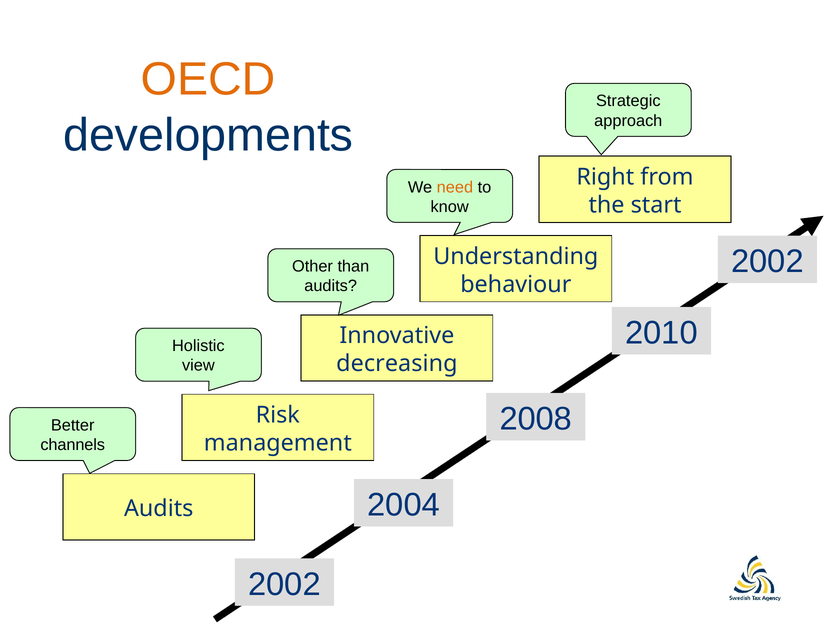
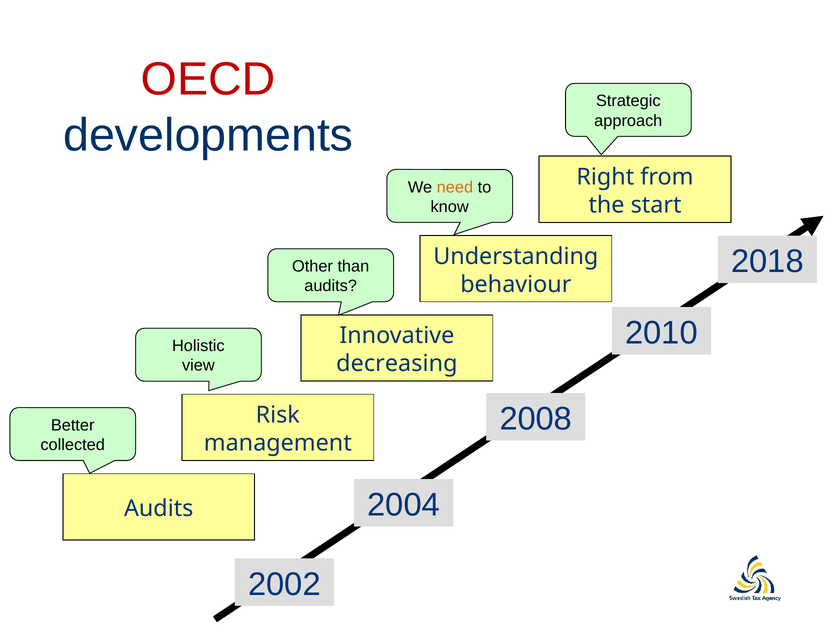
OECD colour: orange -> red
2002 at (767, 262): 2002 -> 2018
channels: channels -> collected
